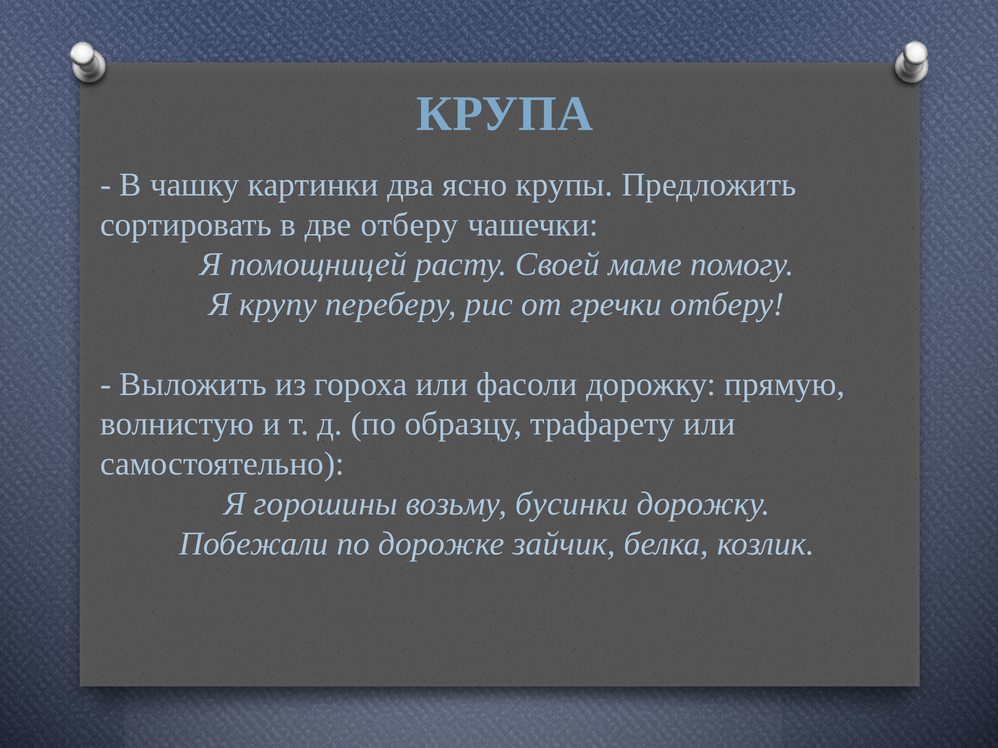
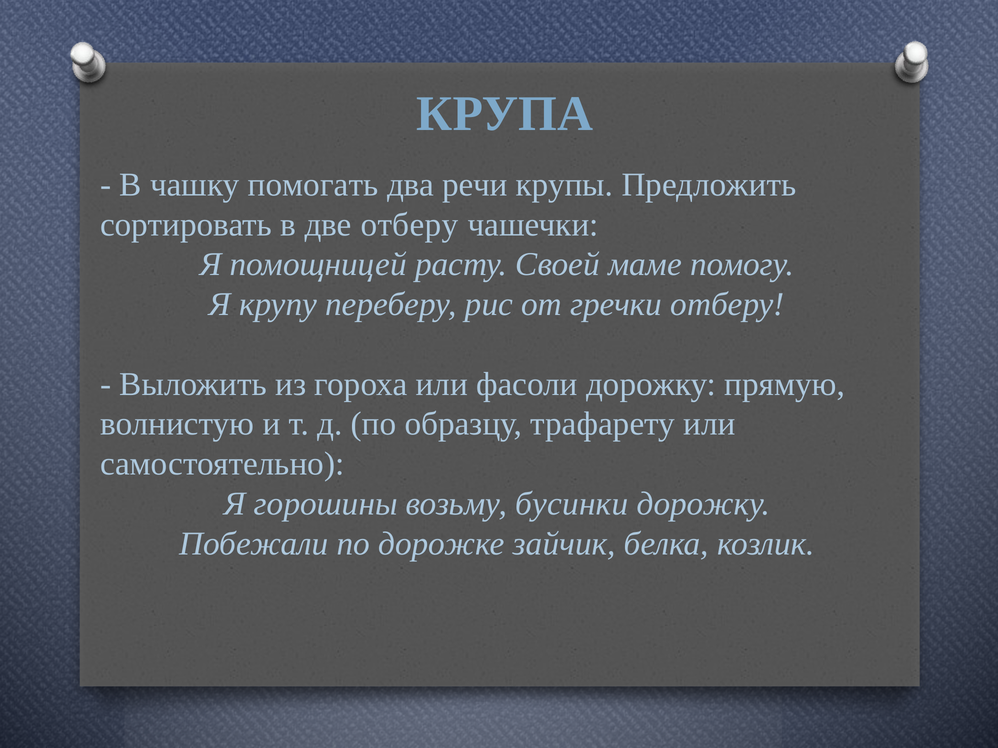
картинки: картинки -> помогать
ясно: ясно -> речи
